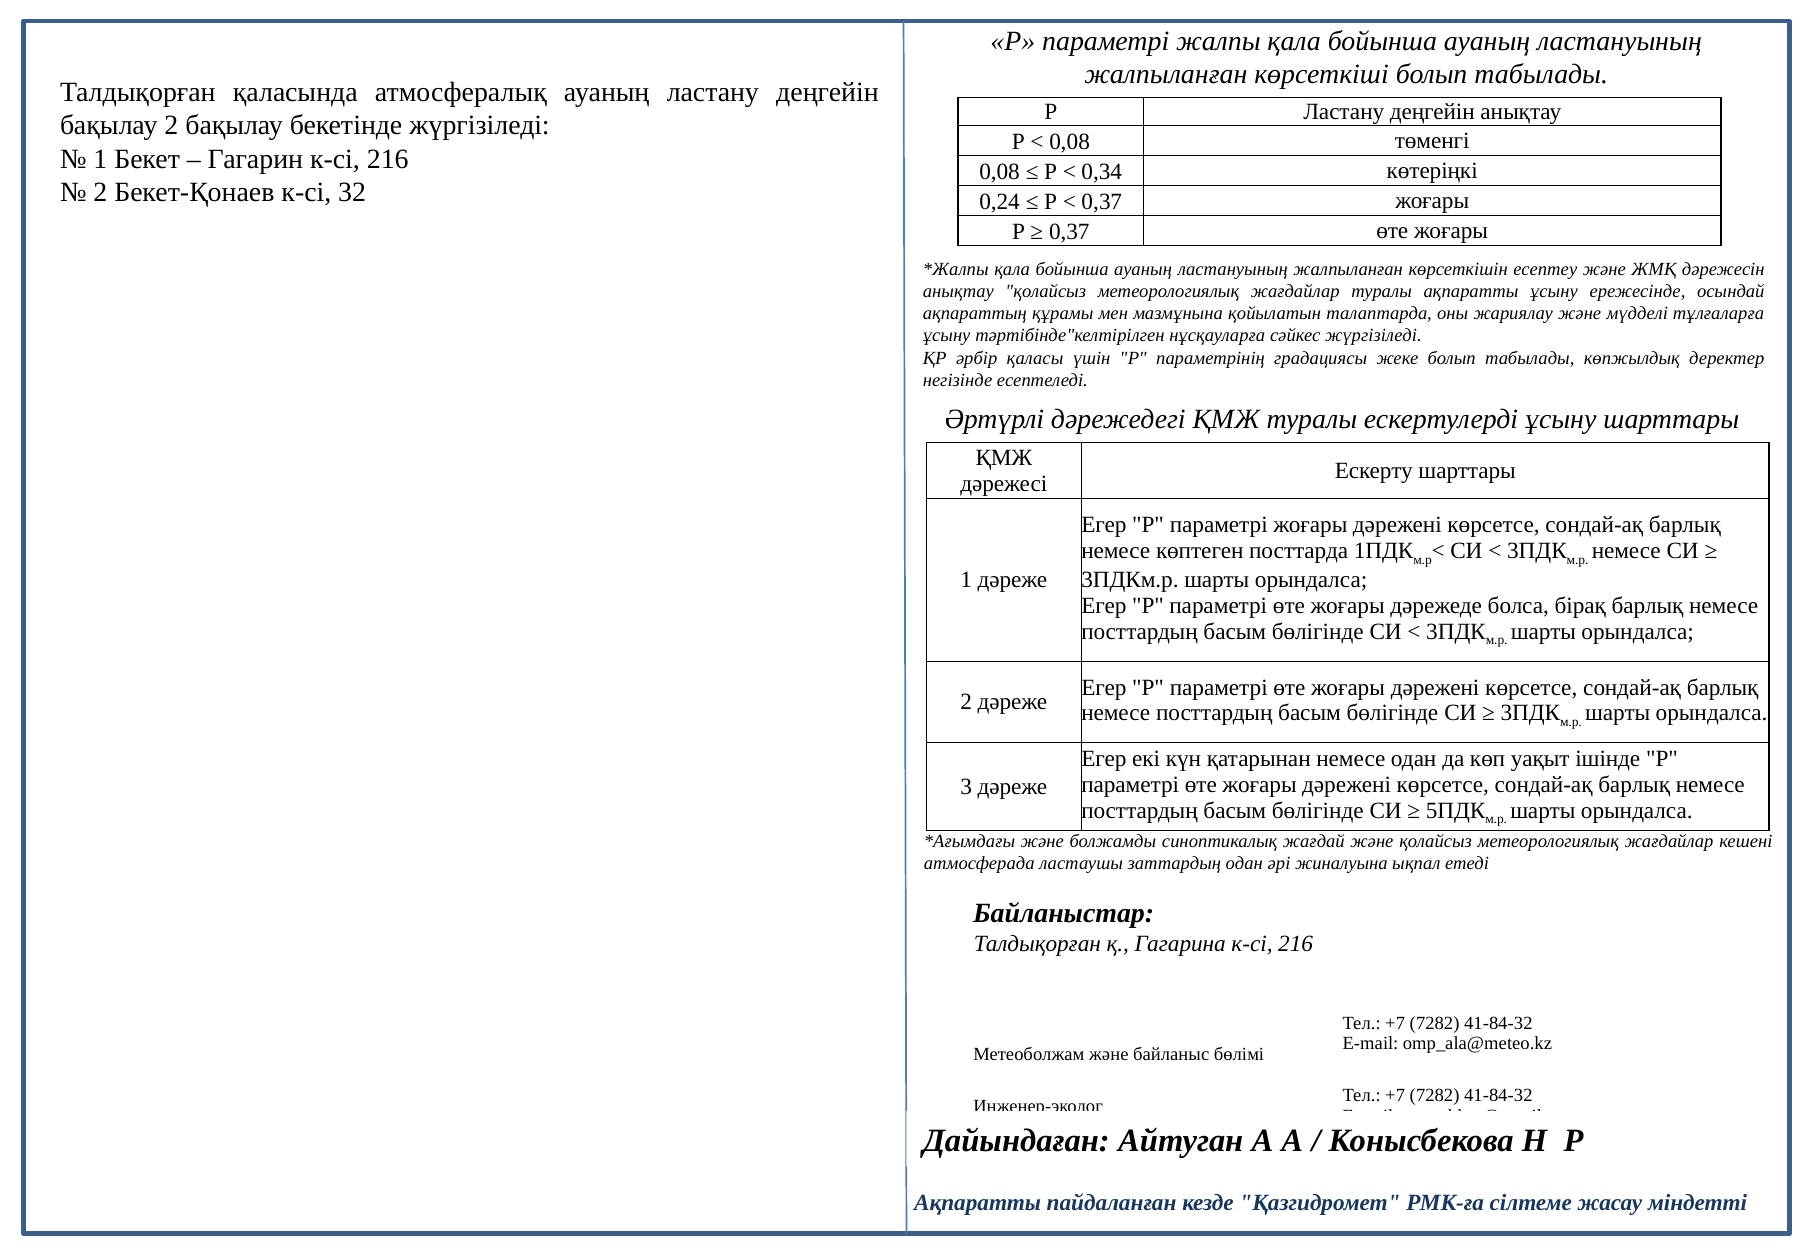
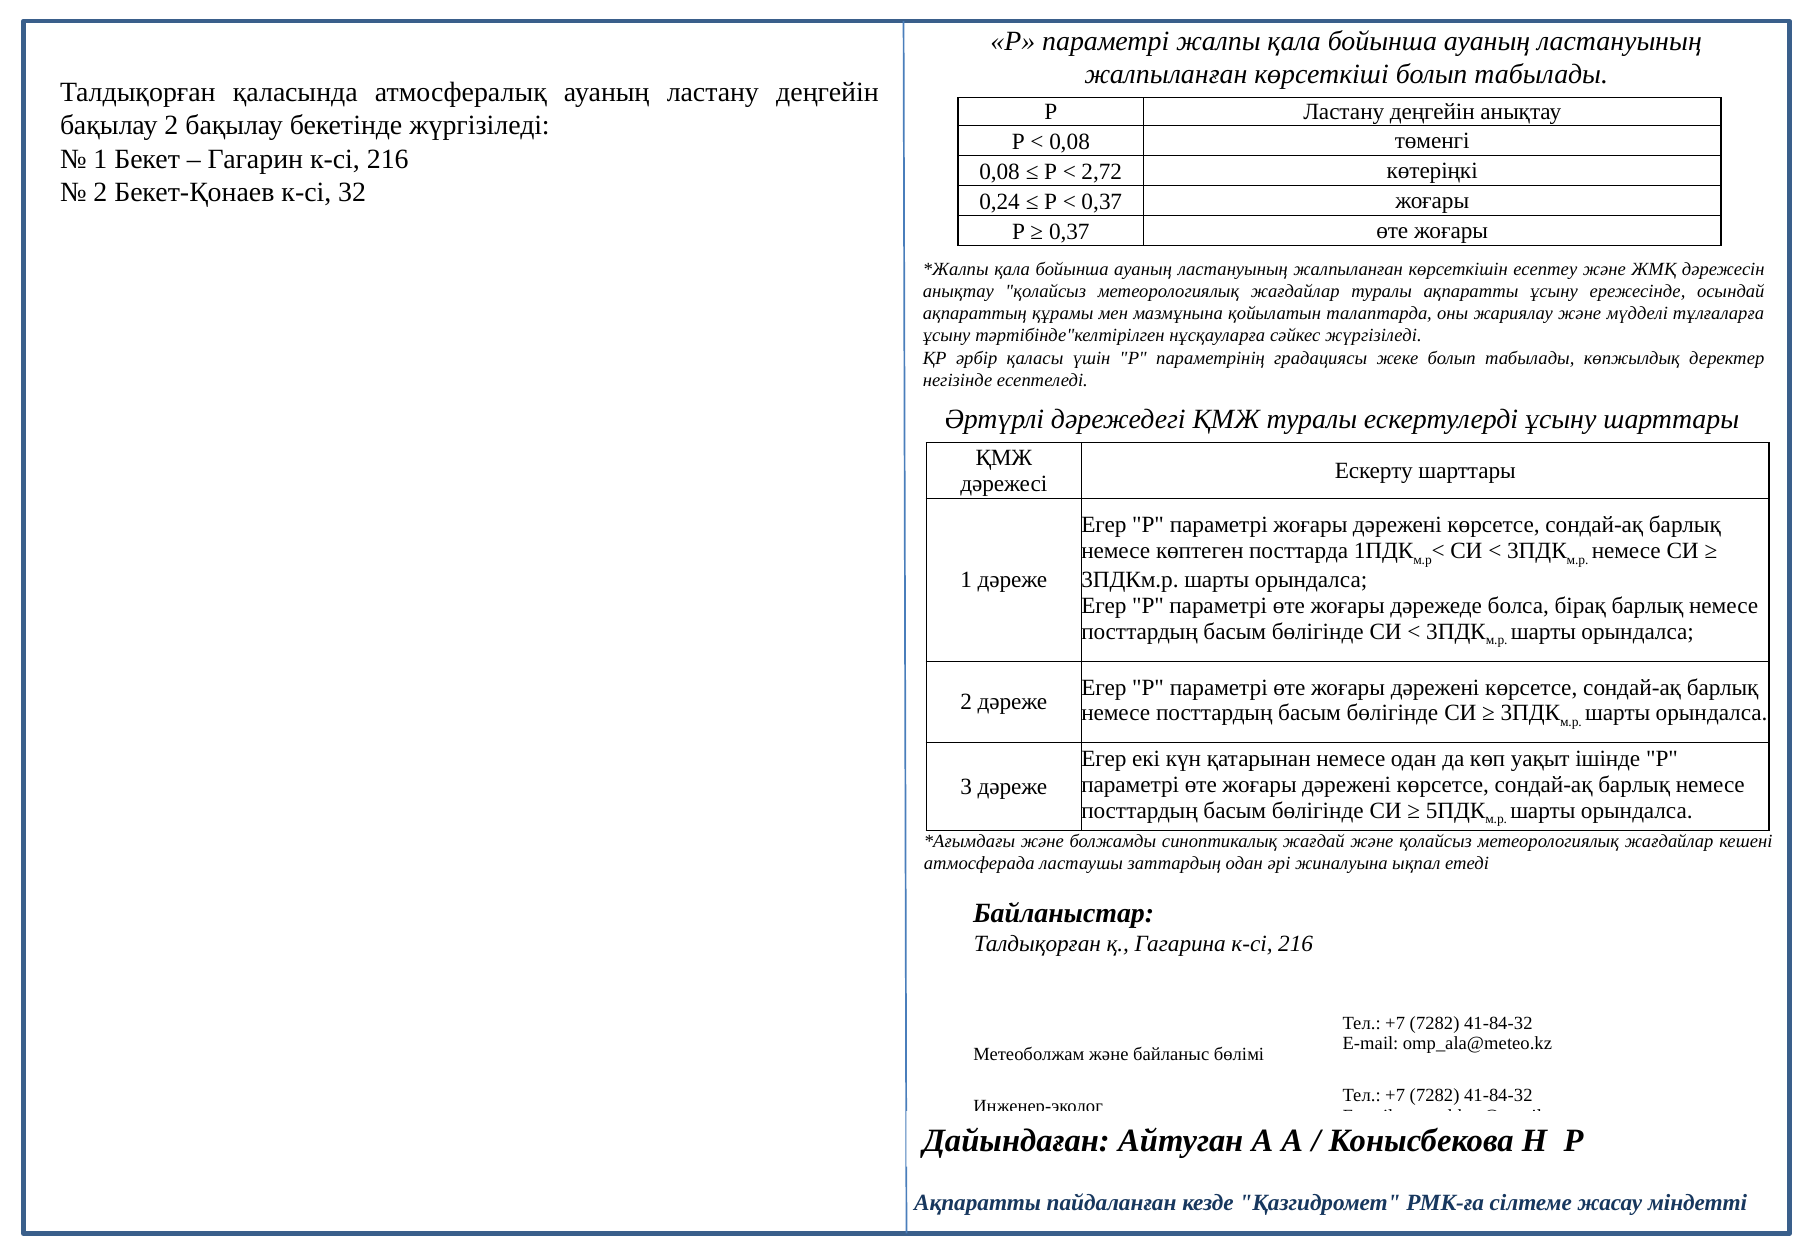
0,34: 0,34 -> 2,72
